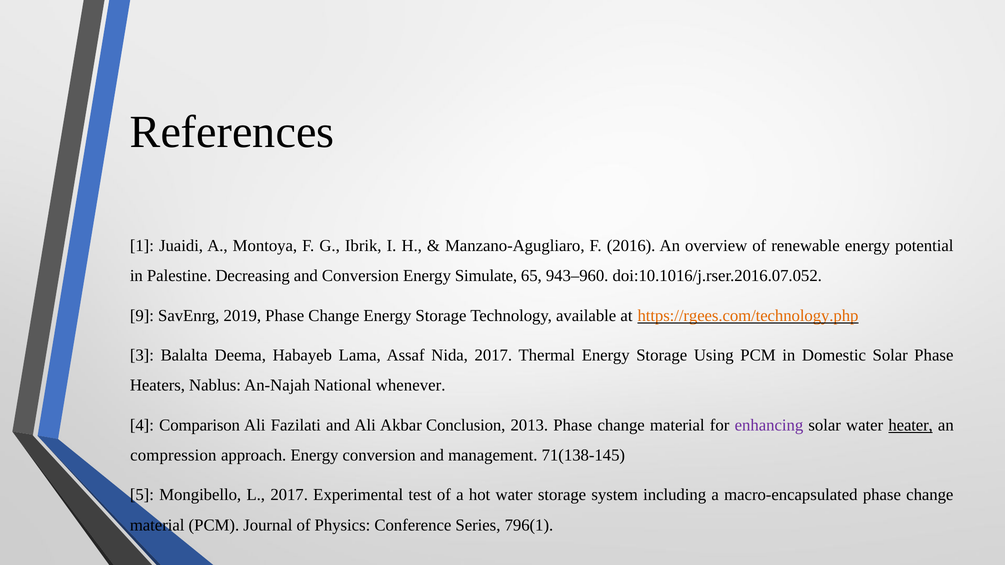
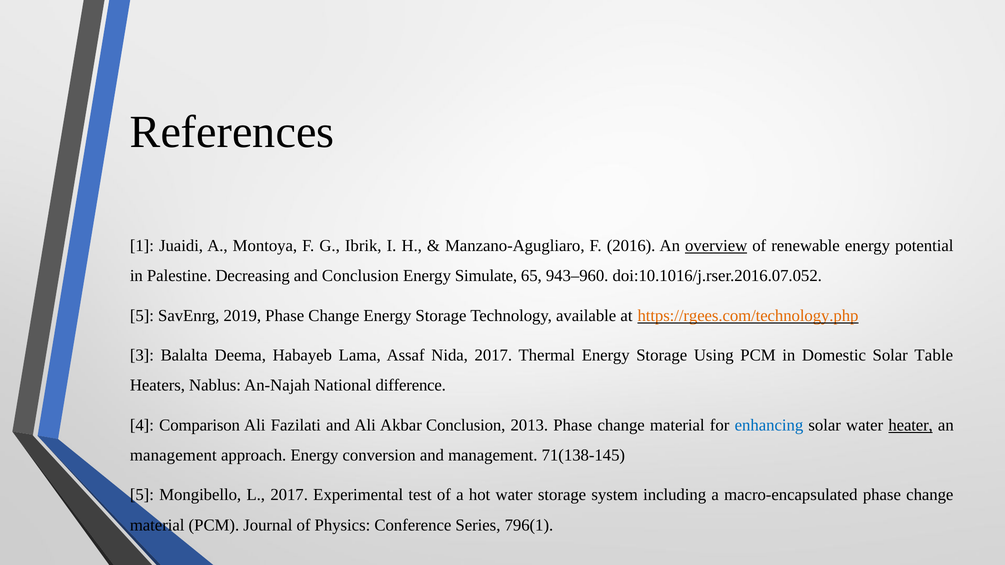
overview underline: none -> present
and Conversion: Conversion -> Conclusion
9 at (142, 316): 9 -> 5
Solar Phase: Phase -> Table
whenever: whenever -> difference
enhancing colour: purple -> blue
compression at (173, 455): compression -> management
